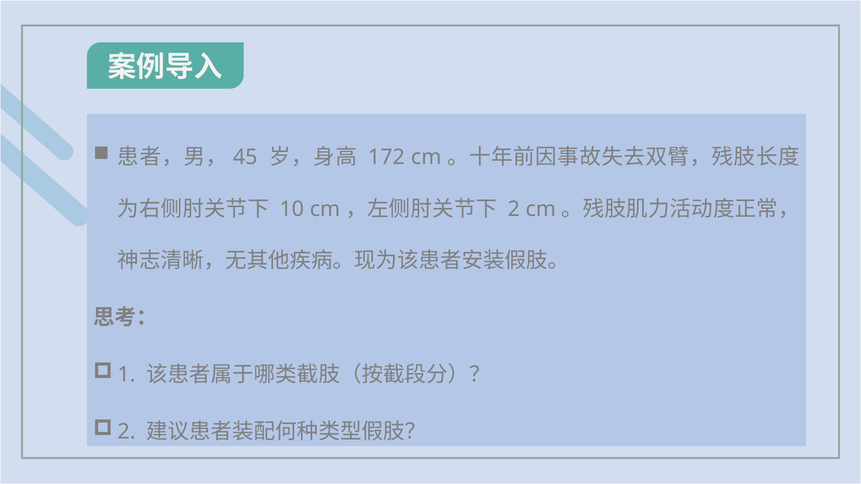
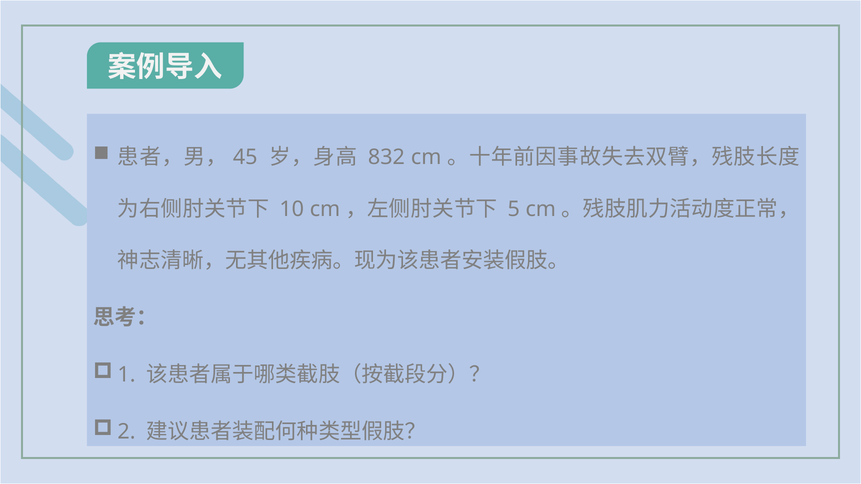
172: 172 -> 832
2 at (514, 209): 2 -> 5
